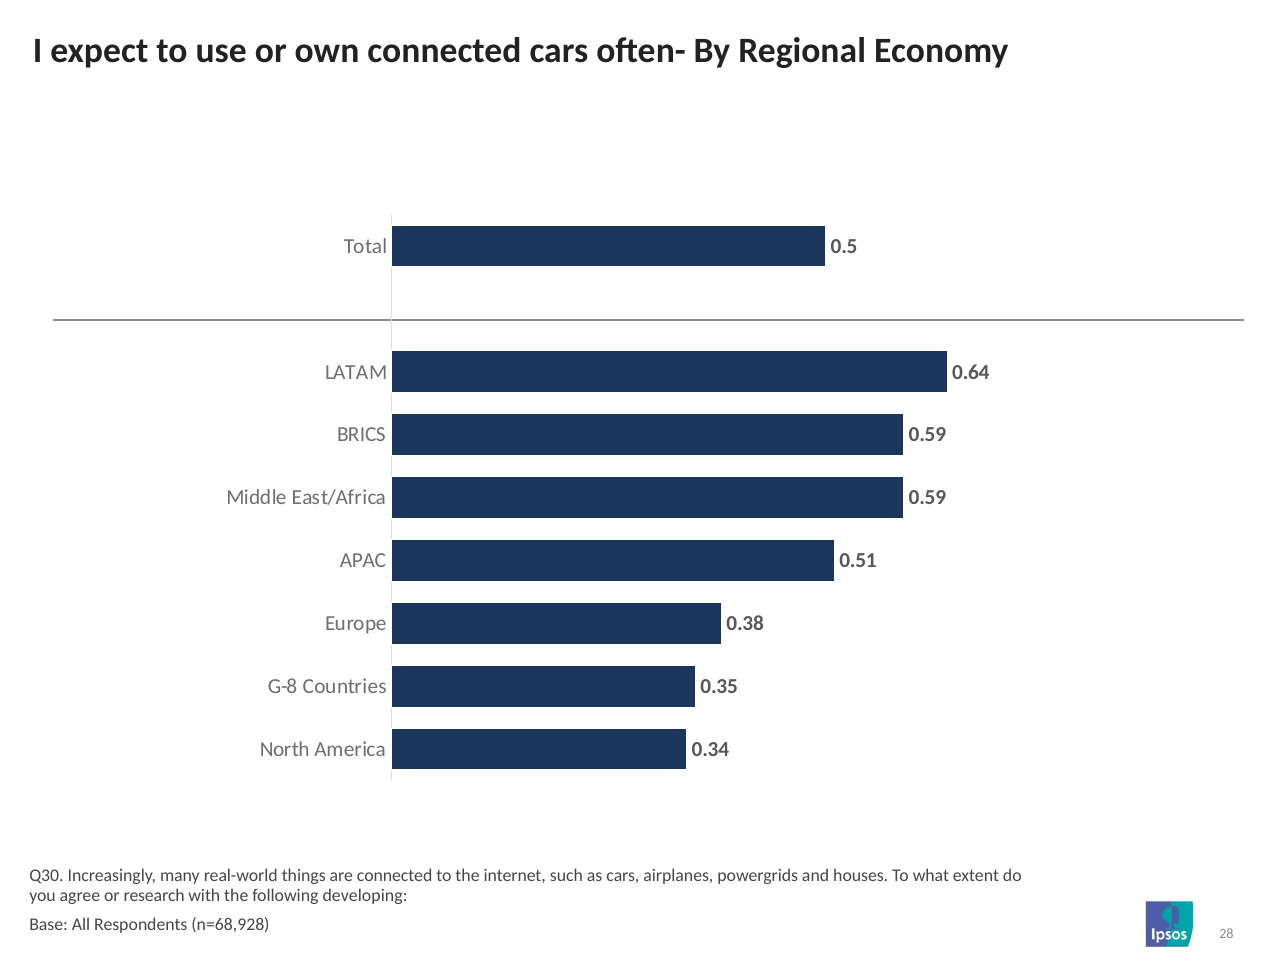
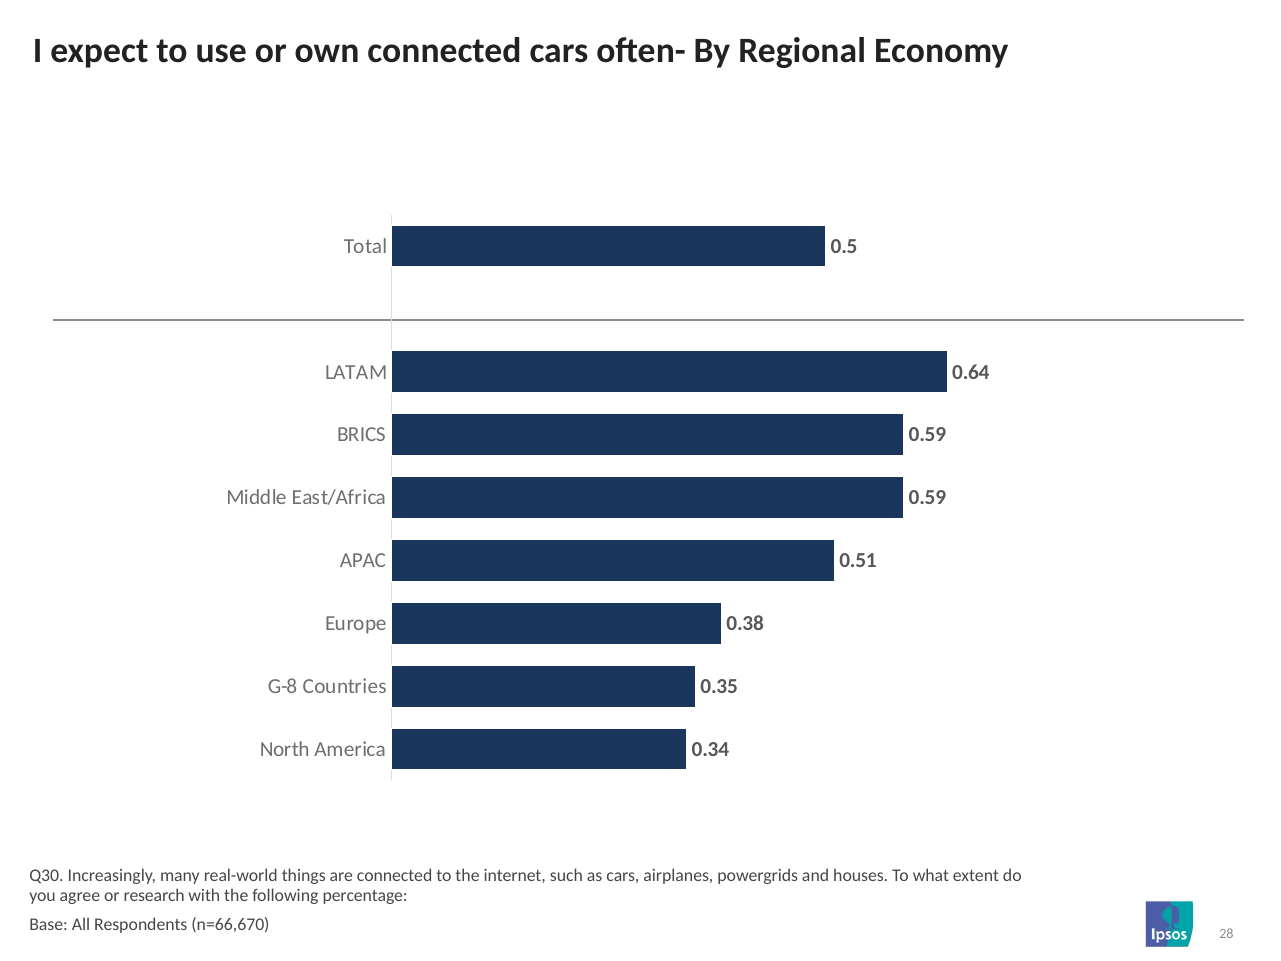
developing: developing -> percentage
n=68,928: n=68,928 -> n=66,670
